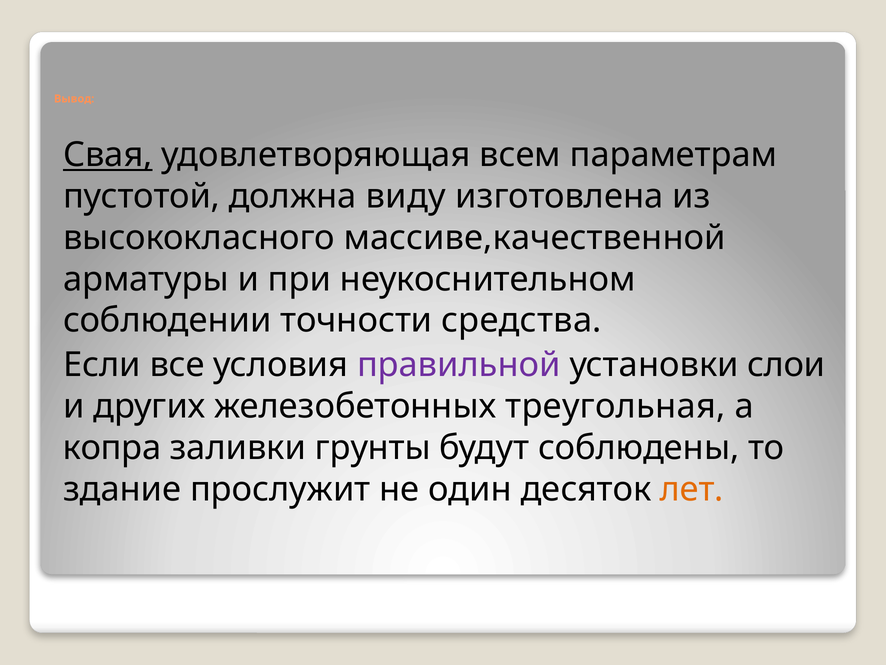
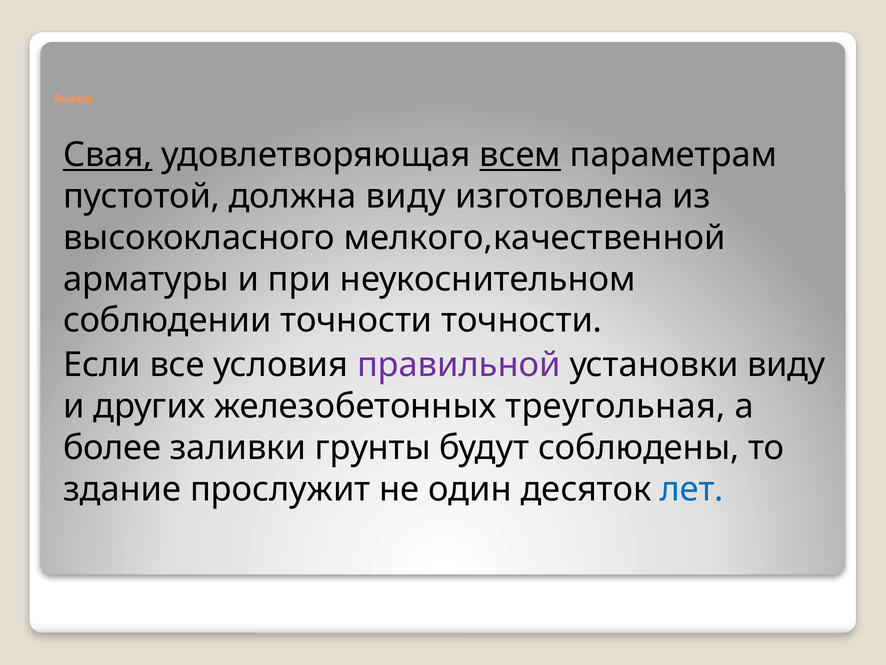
всем underline: none -> present
массиве,качественной: массиве,качественной -> мелкого,качественной
точности средства: средства -> точности
установки слои: слои -> виду
копра: копра -> более
лет colour: orange -> blue
